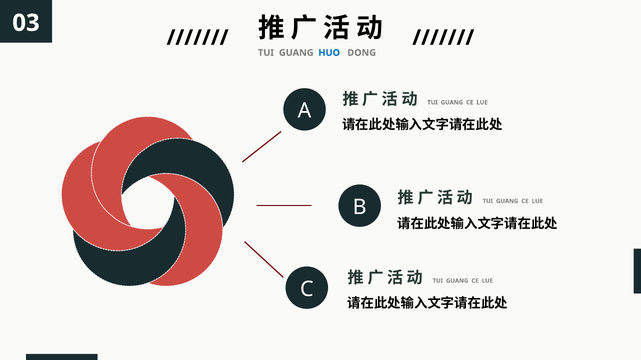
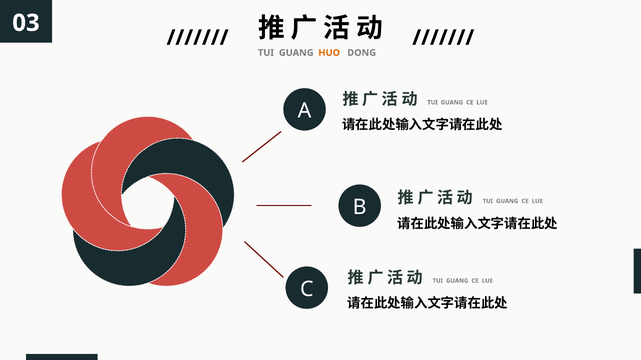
HUO colour: blue -> orange
